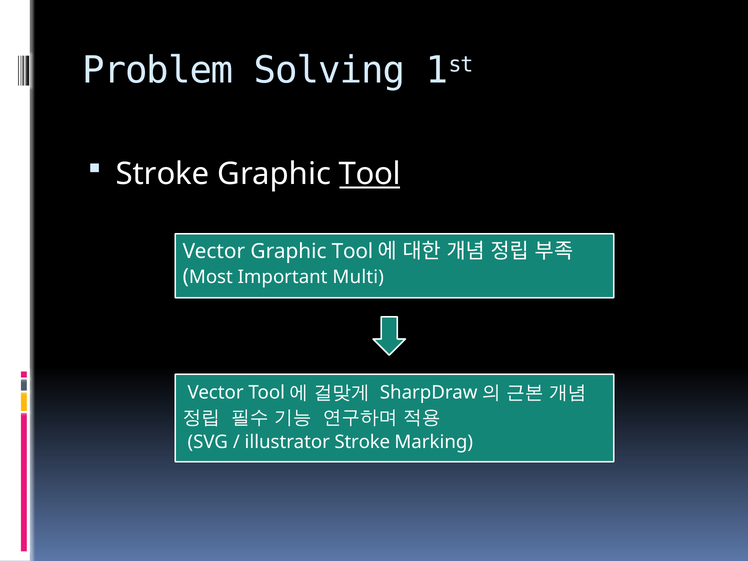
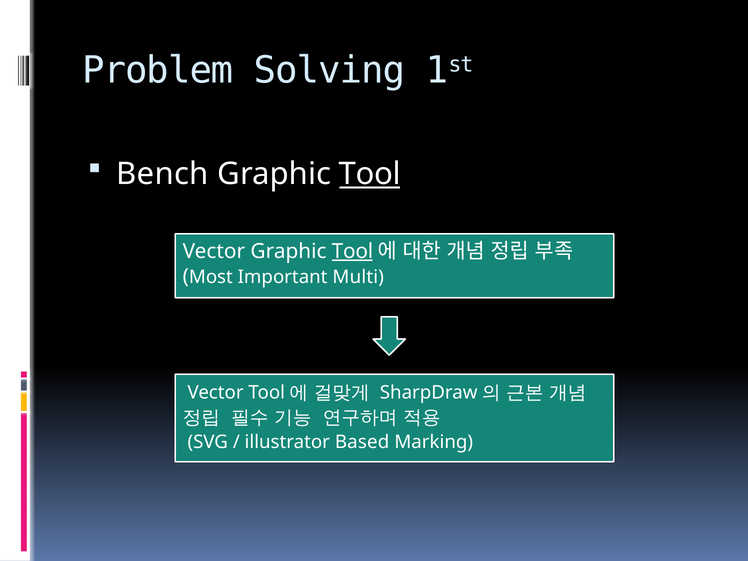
Stroke at (163, 174): Stroke -> Bench
Tool at (352, 251) underline: none -> present
illustrator Stroke: Stroke -> Based
